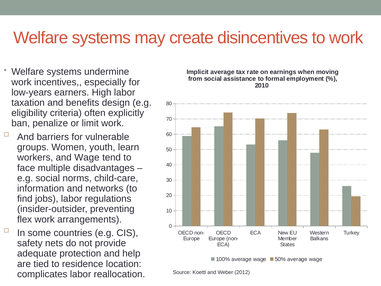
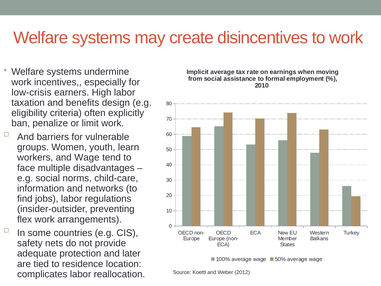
low-years: low-years -> low-crisis
help: help -> later
